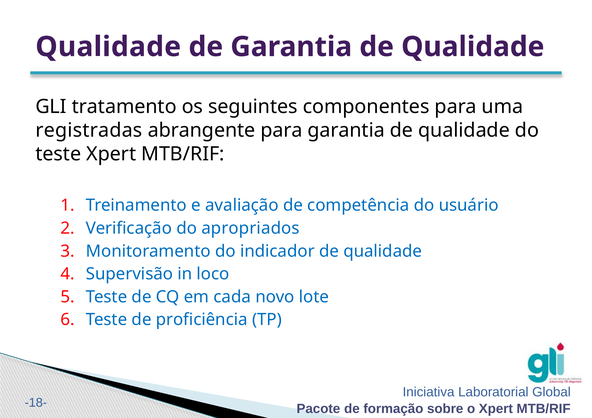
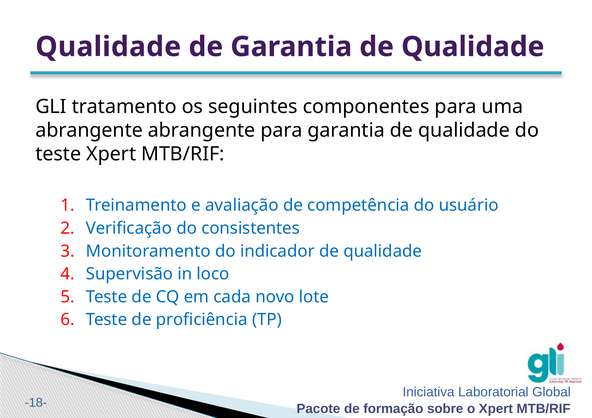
registradas at (89, 130): registradas -> abrangente
apropriados: apropriados -> consistentes
